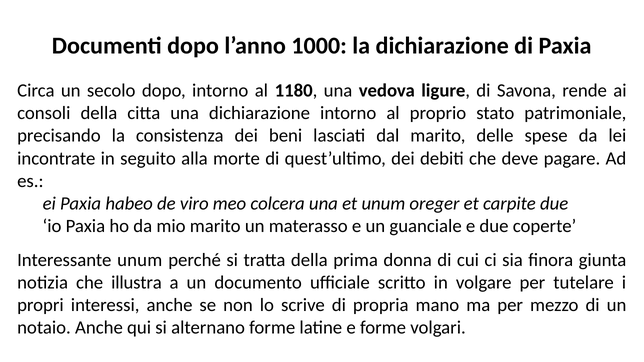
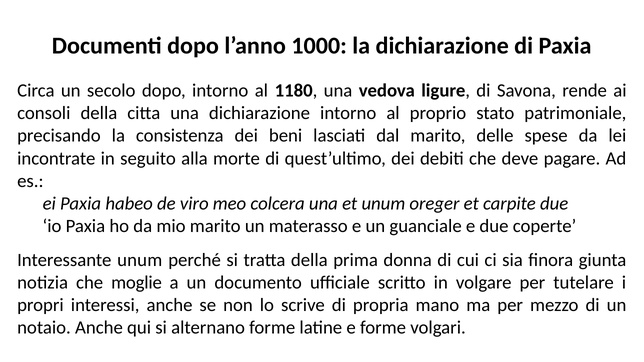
illustra: illustra -> moglie
